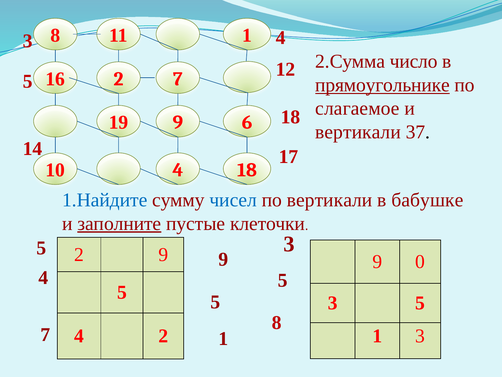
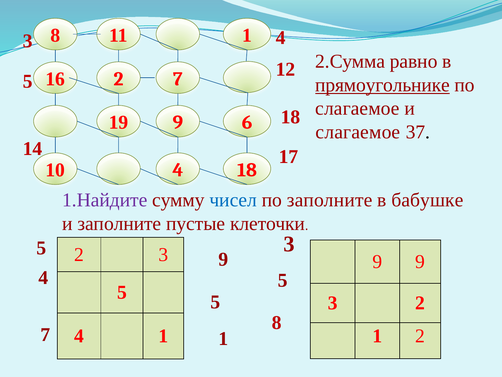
число: число -> равно
вертикали at (358, 132): вертикали -> слагаемое
1.Найдите colour: blue -> purple
по вертикали: вертикали -> заполните
заполните at (119, 223) underline: present -> none
2 9: 9 -> 3
9 0: 0 -> 9
5 at (420, 303): 5 -> 2
1 3: 3 -> 2
4 2: 2 -> 1
